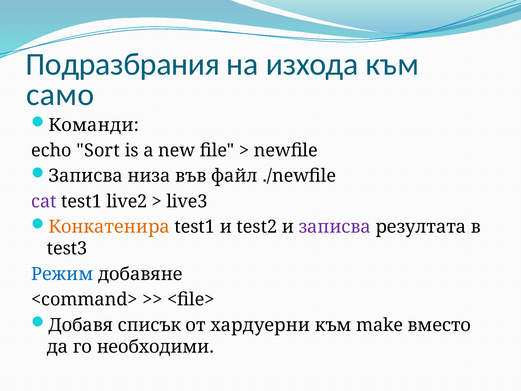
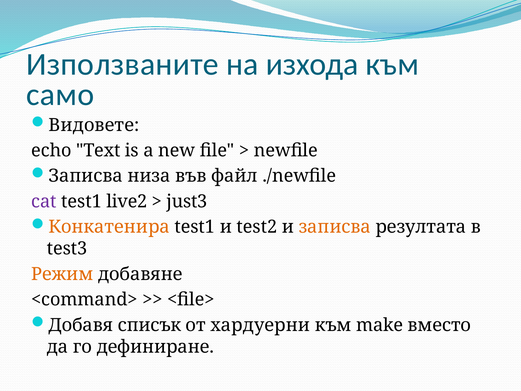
Подразбрания: Подразбрания -> Използваните
Команди: Команди -> Видовете
Sort: Sort -> Text
live3: live3 -> just3
записва at (335, 227) colour: purple -> orange
Режим colour: blue -> orange
необходими: необходими -> дефиниране
